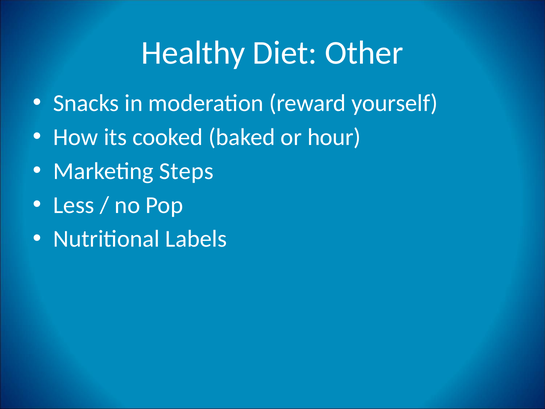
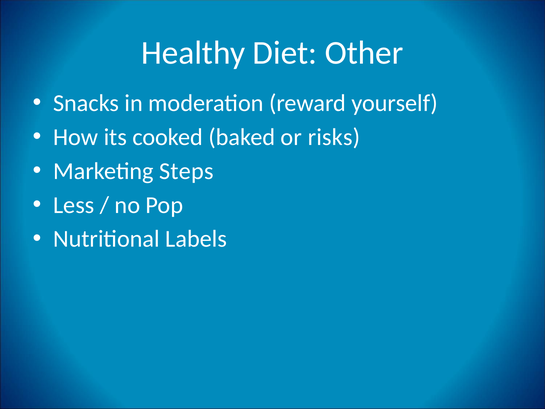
hour: hour -> risks
